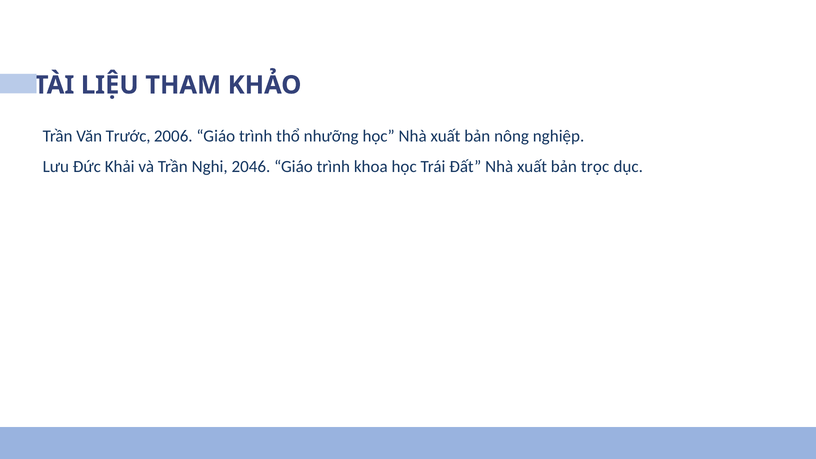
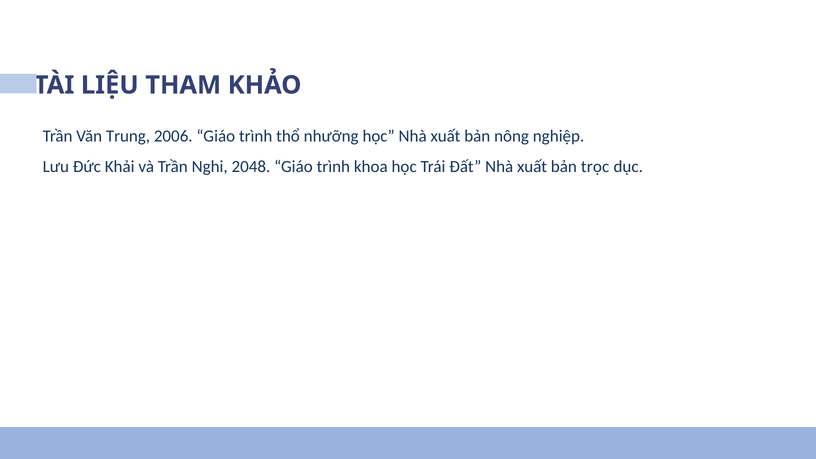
Trước: Trước -> Trung
2046: 2046 -> 2048
